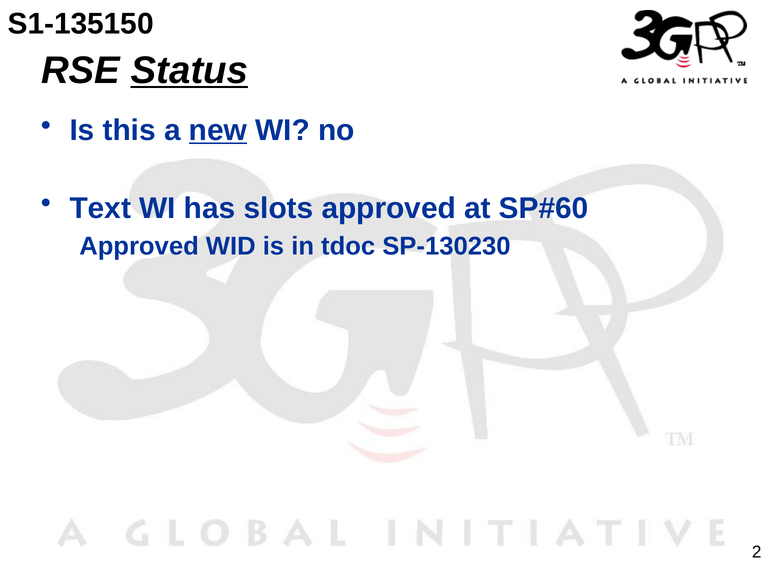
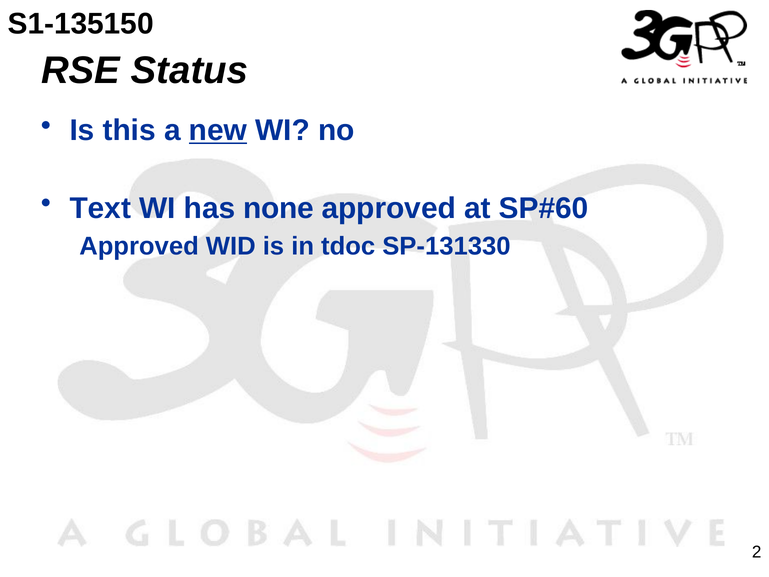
Status underline: present -> none
slots: slots -> none
SP-130230: SP-130230 -> SP-131330
